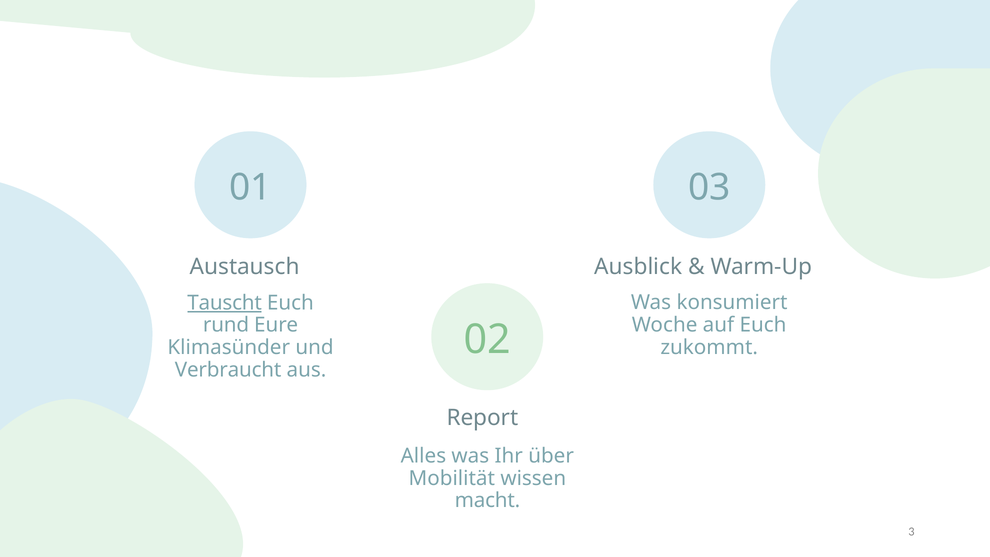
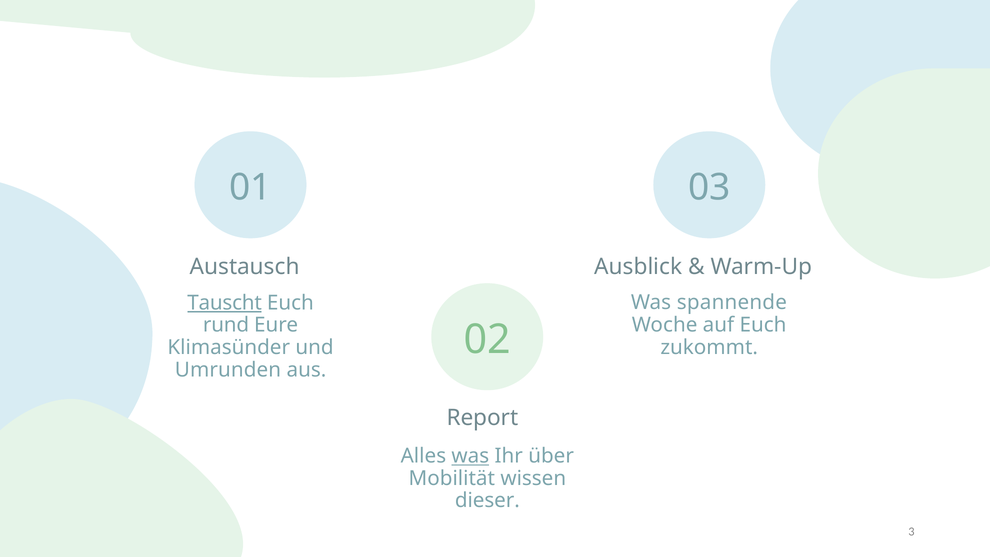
konsumiert: konsumiert -> spannende
Verbraucht: Verbraucht -> Umrunden
was at (470, 456) underline: none -> present
macht: macht -> dieser
